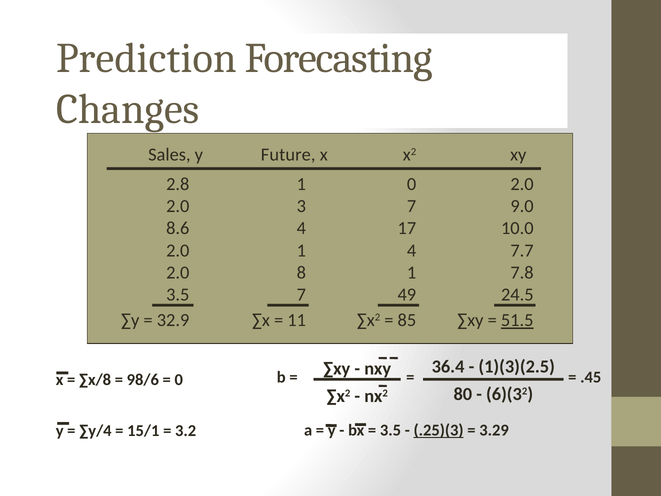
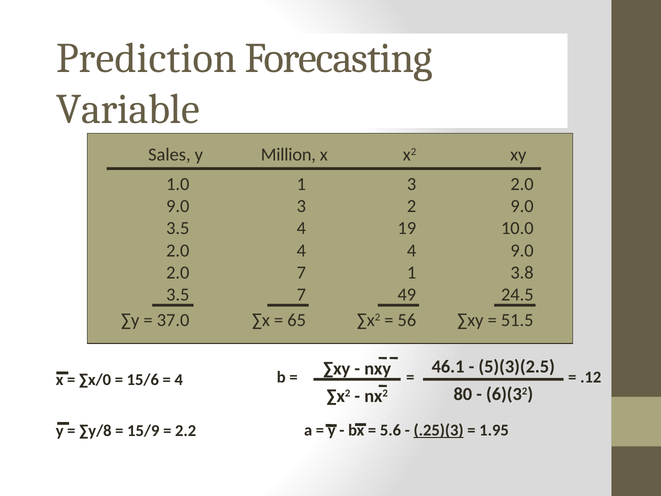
Changes: Changes -> Variable
Future: Future -> Million
2.8: 2.8 -> 1.0
1 0: 0 -> 3
2.0 at (178, 206): 2.0 -> 9.0
3 7: 7 -> 2
8.6 at (178, 228): 8.6 -> 3.5
17: 17 -> 19
2.0 1: 1 -> 4
4 7.7: 7.7 -> 9.0
2.0 8: 8 -> 7
7.8: 7.8 -> 3.8
32.9: 32.9 -> 37.0
11: 11 -> 65
85: 85 -> 56
51.5 underline: present -> none
36.4: 36.4 -> 46.1
1)(3)(2.5: 1)(3)(2.5 -> 5)(3)(2.5
.45: .45 -> .12
∑x/8: ∑x/8 -> ∑x/0
98/6: 98/6 -> 15/6
0 at (179, 380): 0 -> 4
3.5 at (390, 430): 3.5 -> 5.6
3.29: 3.29 -> 1.95
∑y/4: ∑y/4 -> ∑y/8
15/1: 15/1 -> 15/9
3.2: 3.2 -> 2.2
